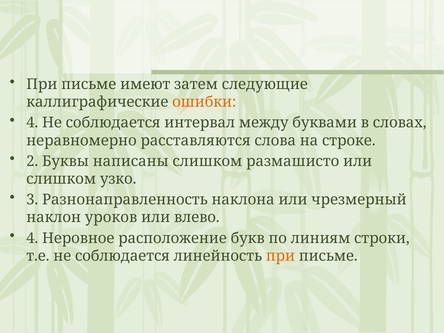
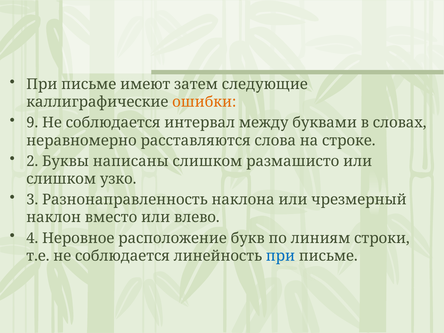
4 at (32, 123): 4 -> 9
уроков: уроков -> вместо
при at (280, 256) colour: orange -> blue
